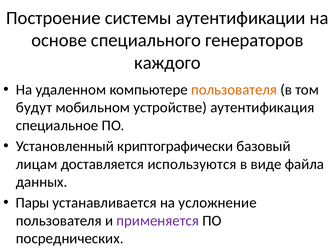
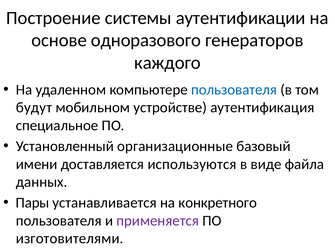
специального: специального -> одноразового
пользователя at (234, 90) colour: orange -> blue
криптографически: криптографически -> организационные
лицам: лицам -> имени
усложнение: усложнение -> конкретного
посреднических: посреднических -> изготовителями
